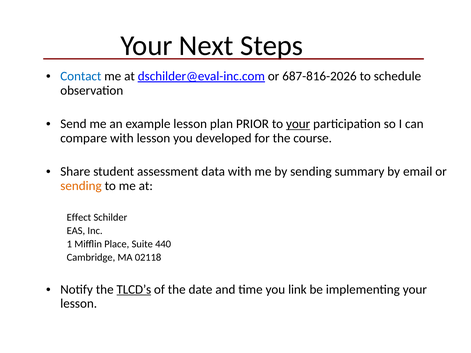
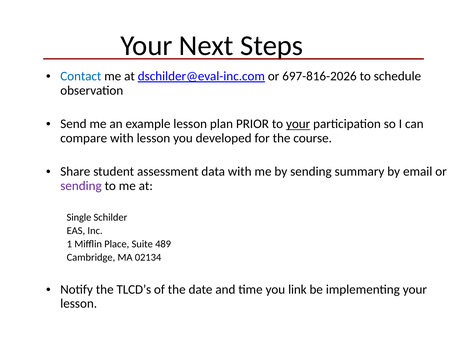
687-816-2026: 687-816-2026 -> 697-816-2026
sending at (81, 186) colour: orange -> purple
Effect: Effect -> Single
440: 440 -> 489
02118: 02118 -> 02134
TLCD’s underline: present -> none
